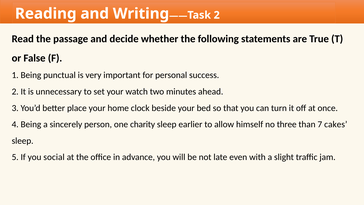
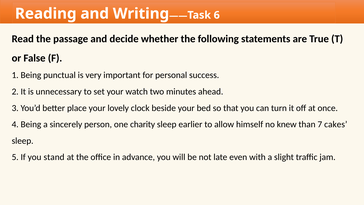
2 at (217, 15): 2 -> 6
home: home -> lovely
three: three -> knew
social: social -> stand
